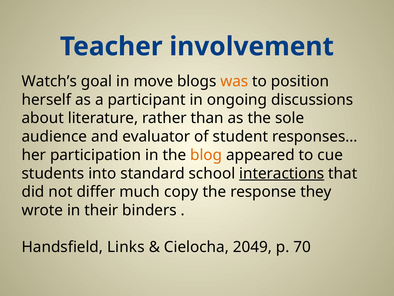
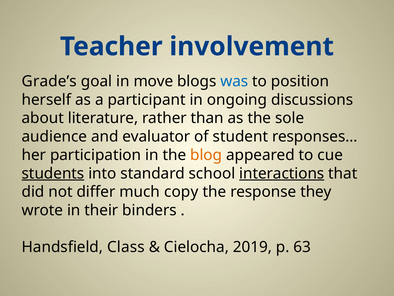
Watch’s: Watch’s -> Grade’s
was colour: orange -> blue
students underline: none -> present
Links: Links -> Class
2049: 2049 -> 2019
70: 70 -> 63
